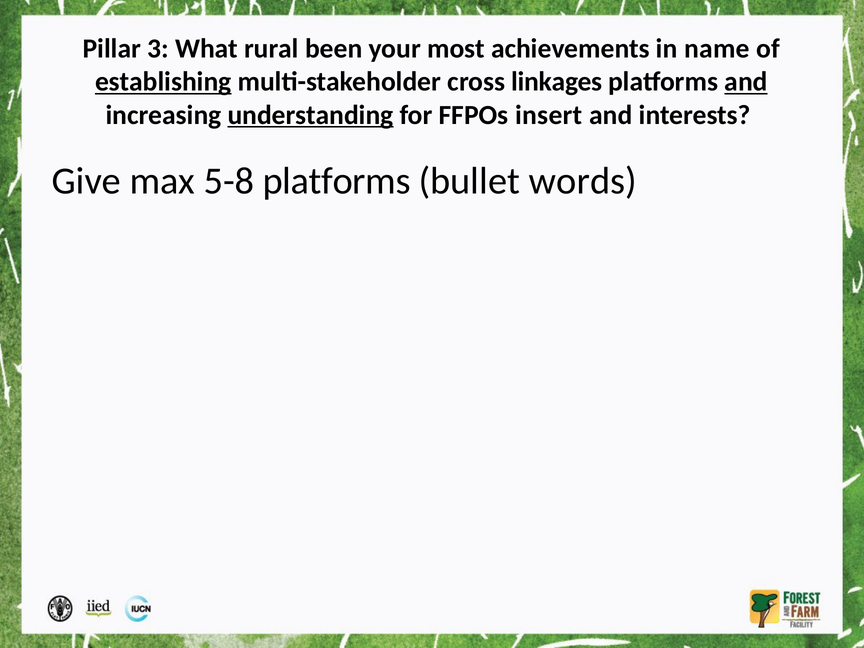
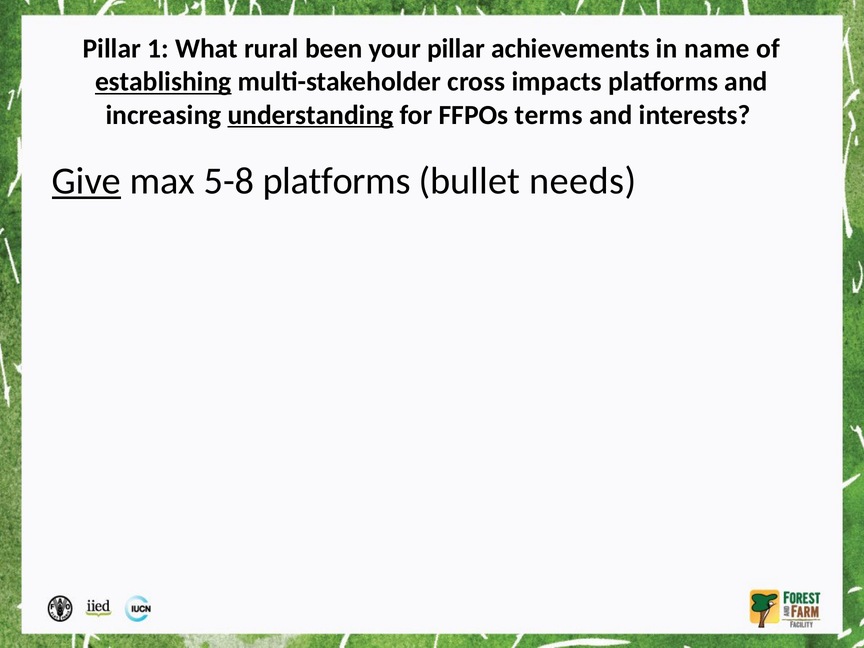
3: 3 -> 1
your most: most -> pillar
linkages: linkages -> impacts
and at (746, 82) underline: present -> none
insert: insert -> terms
Give underline: none -> present
words: words -> needs
